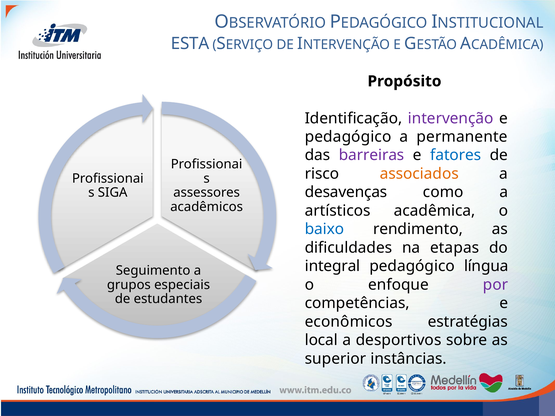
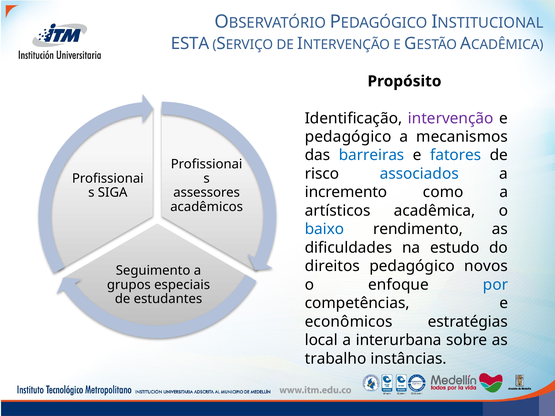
permanente: permanente -> mecanismos
barreiras colour: purple -> blue
associados colour: orange -> blue
desavenças: desavenças -> incremento
etapas: etapas -> estudo
integral: integral -> direitos
língua: língua -> novos
por colour: purple -> blue
desportivos: desportivos -> interurbana
superior: superior -> trabalho
